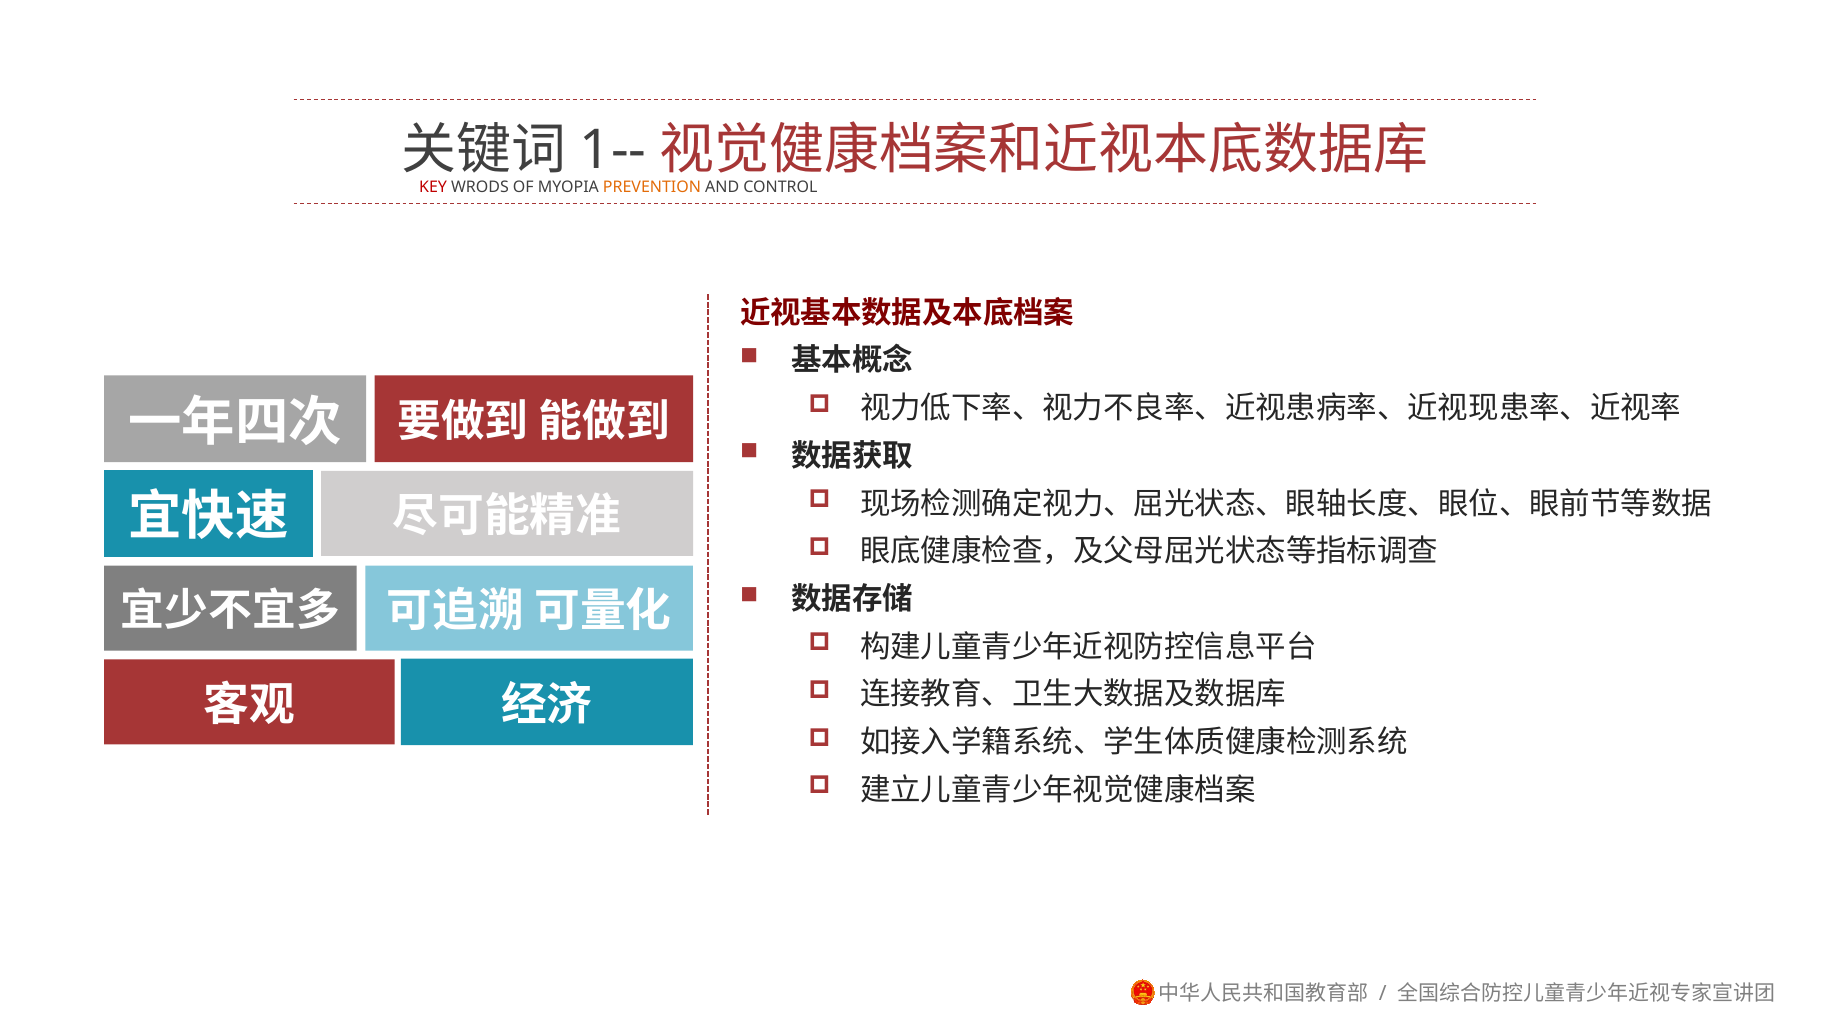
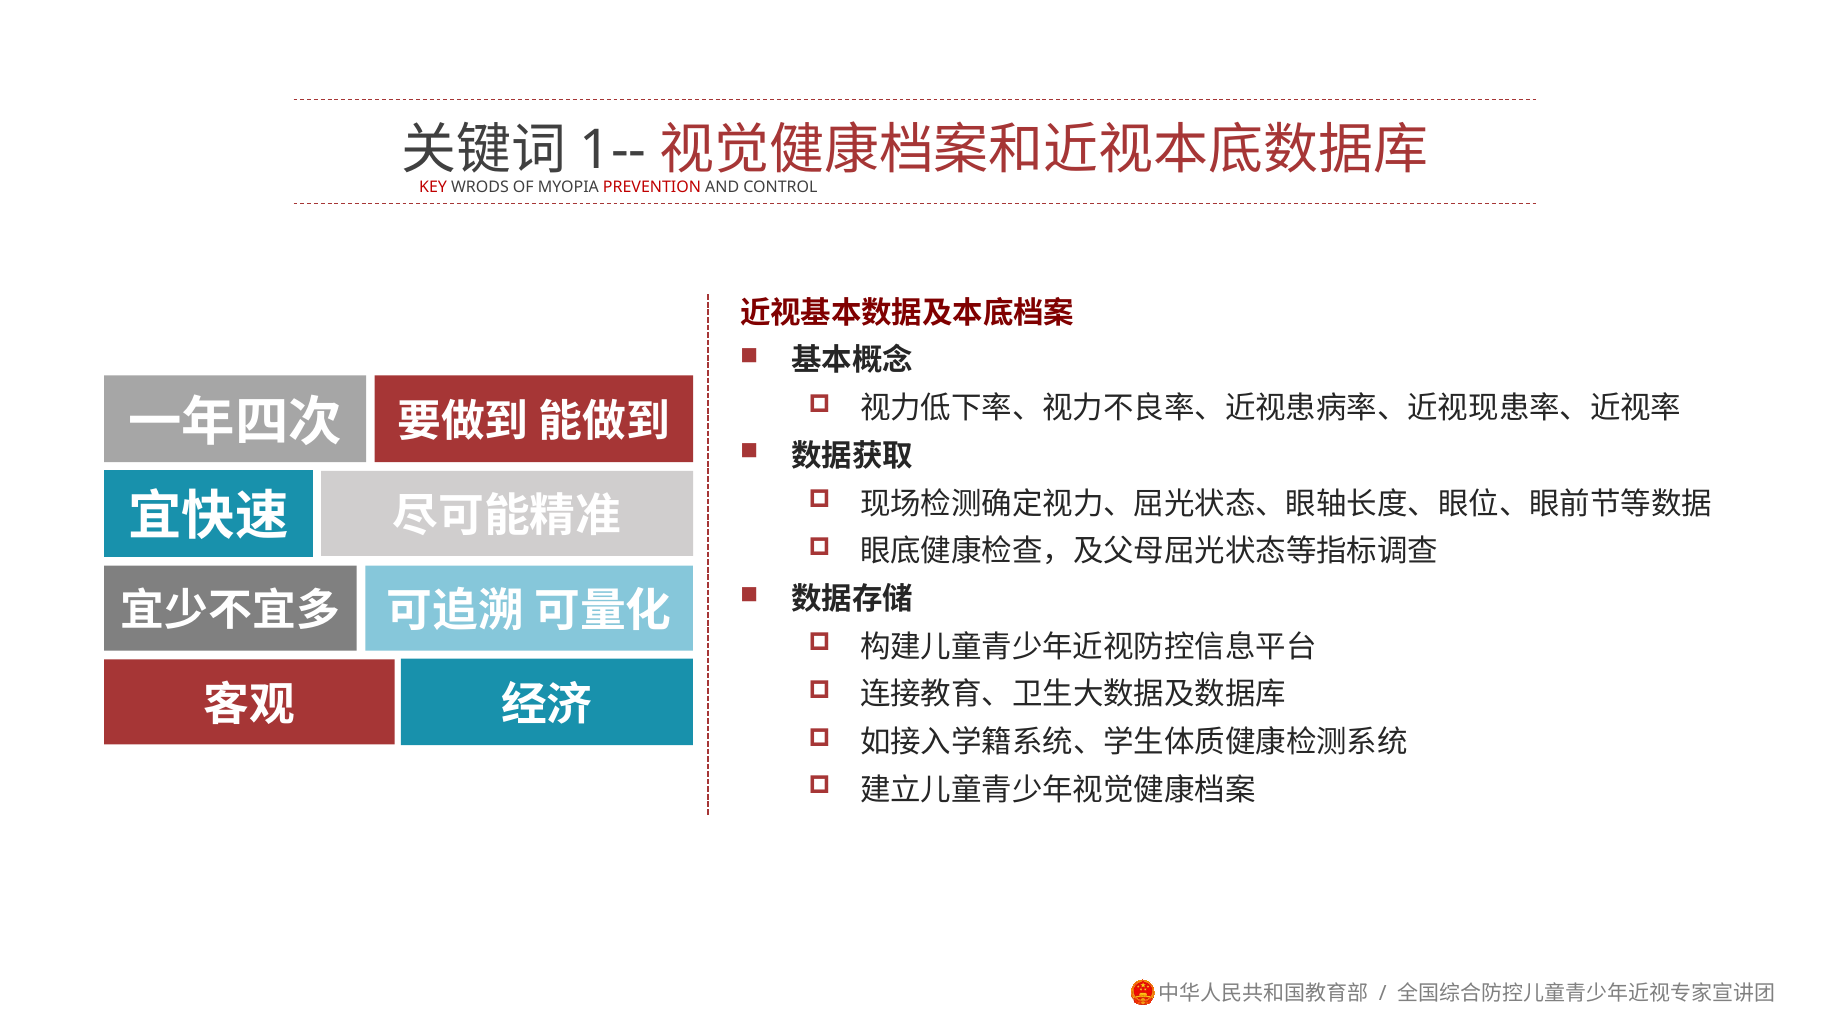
PREVENTION colour: orange -> red
